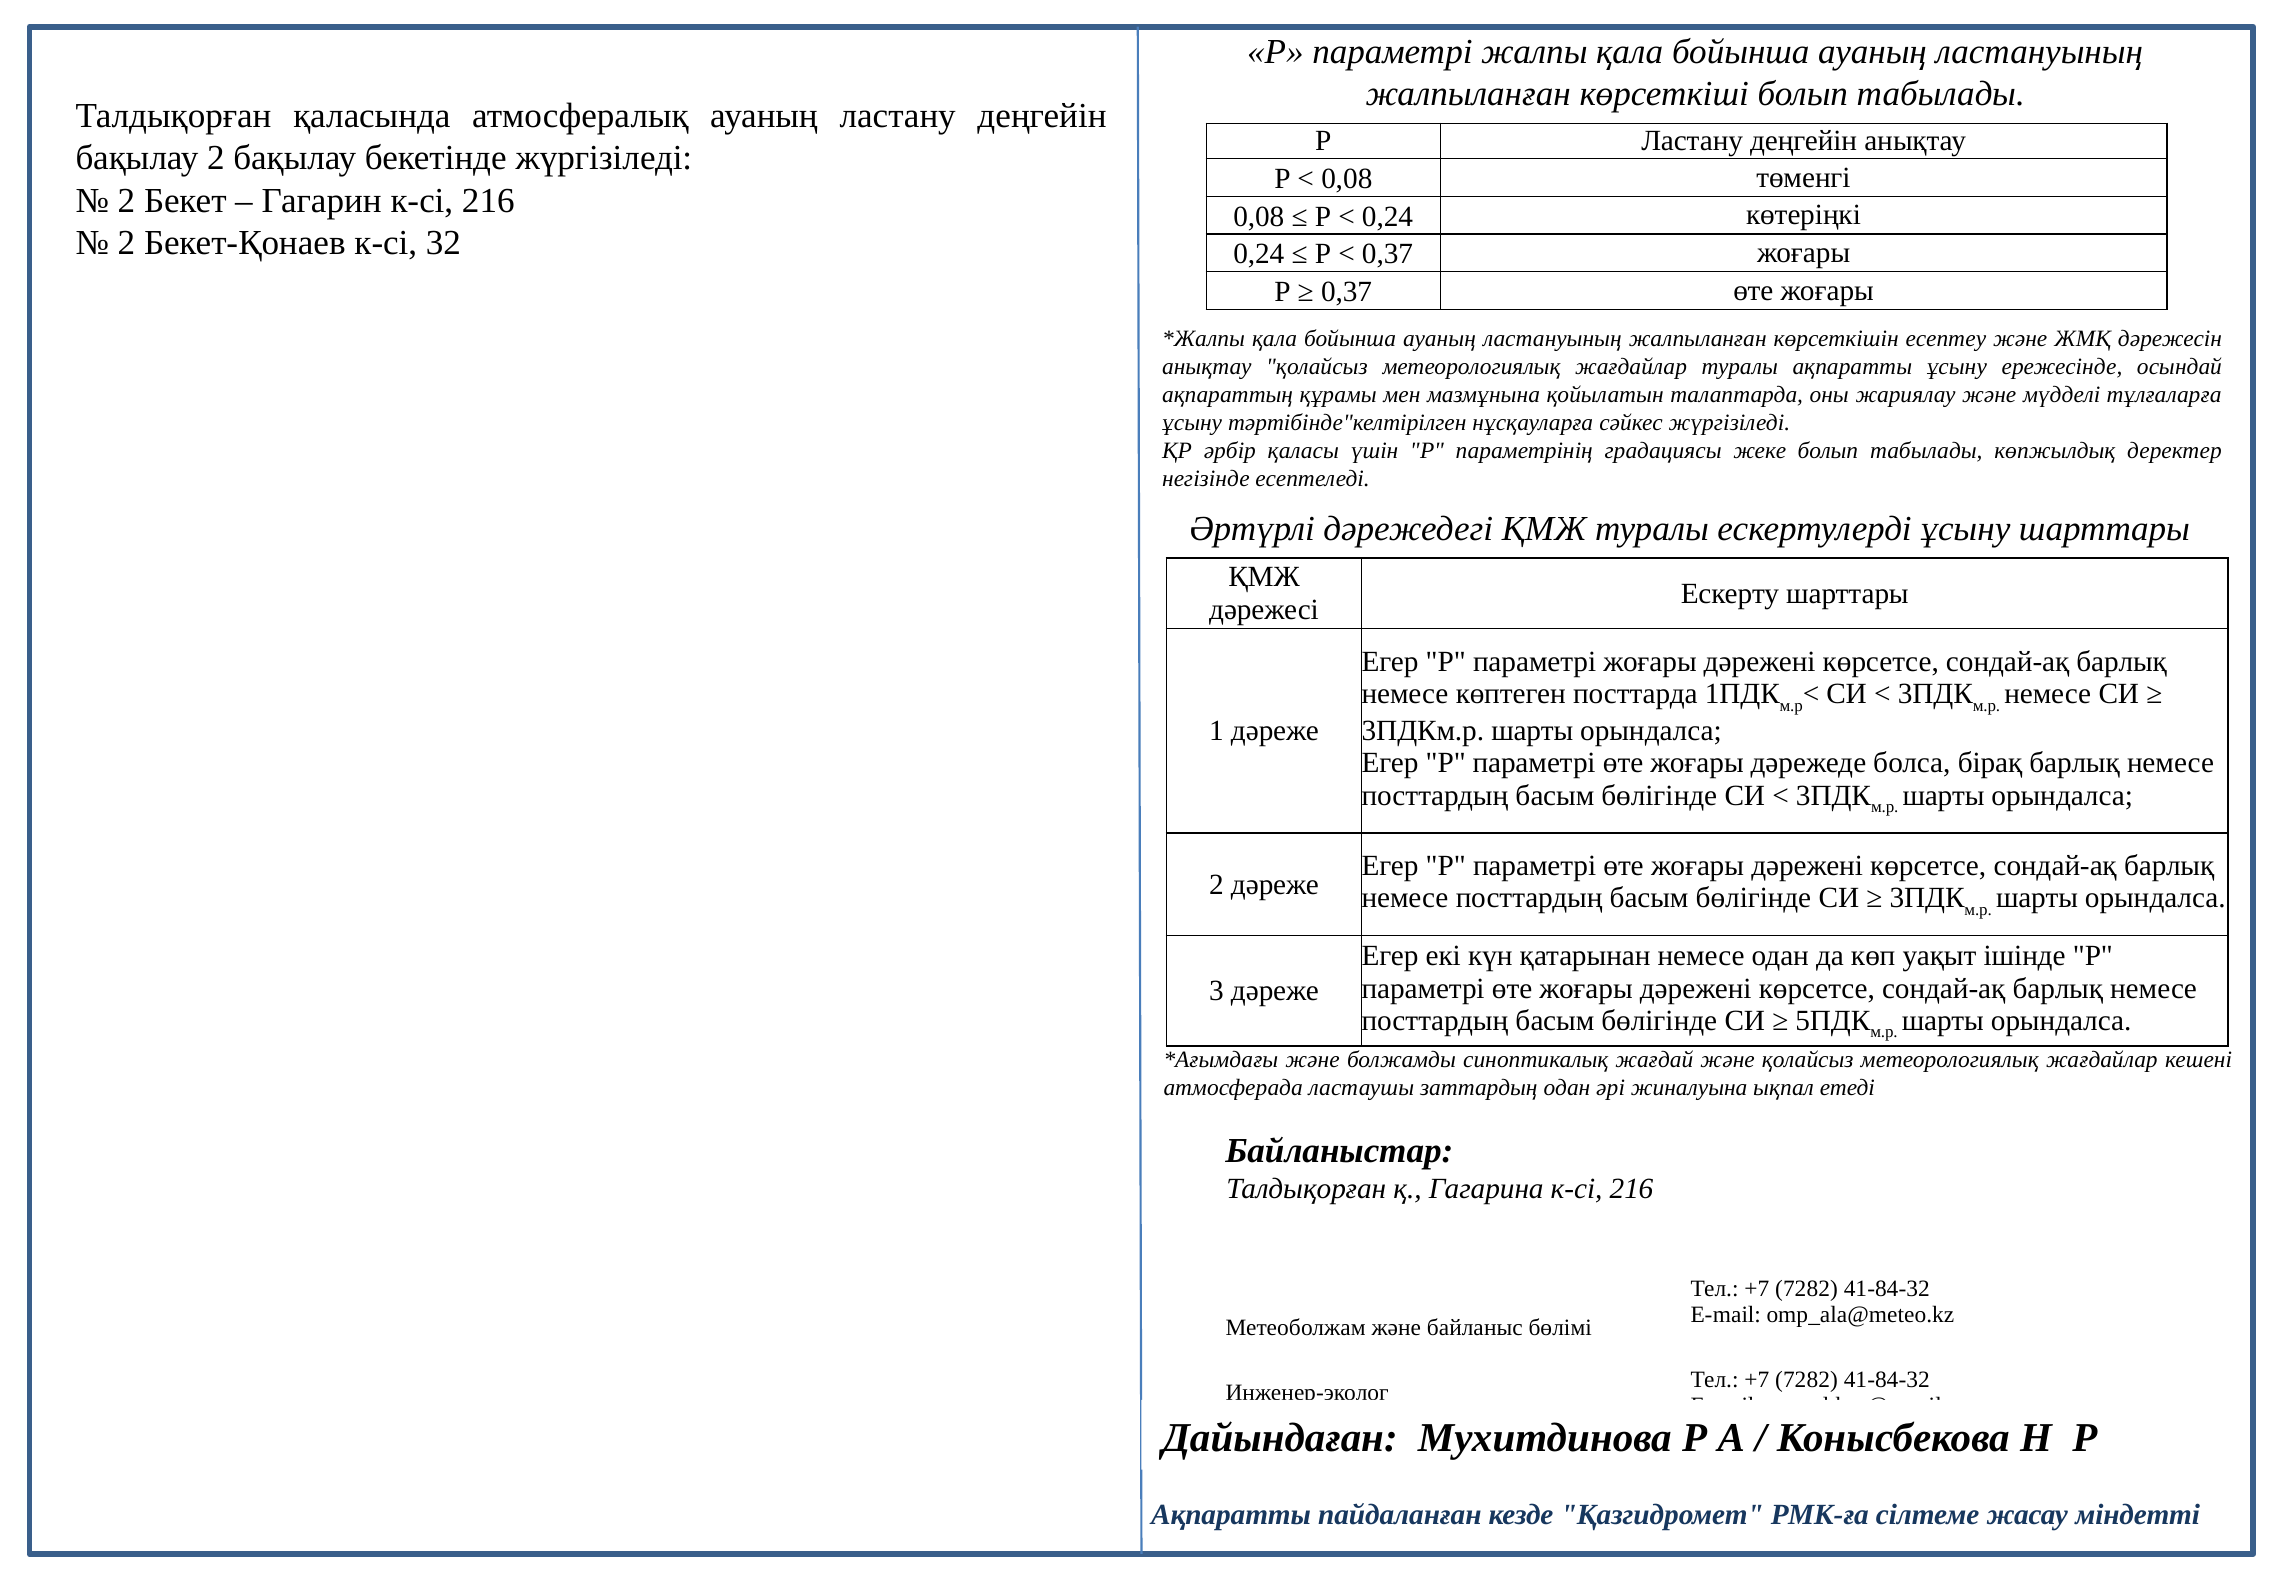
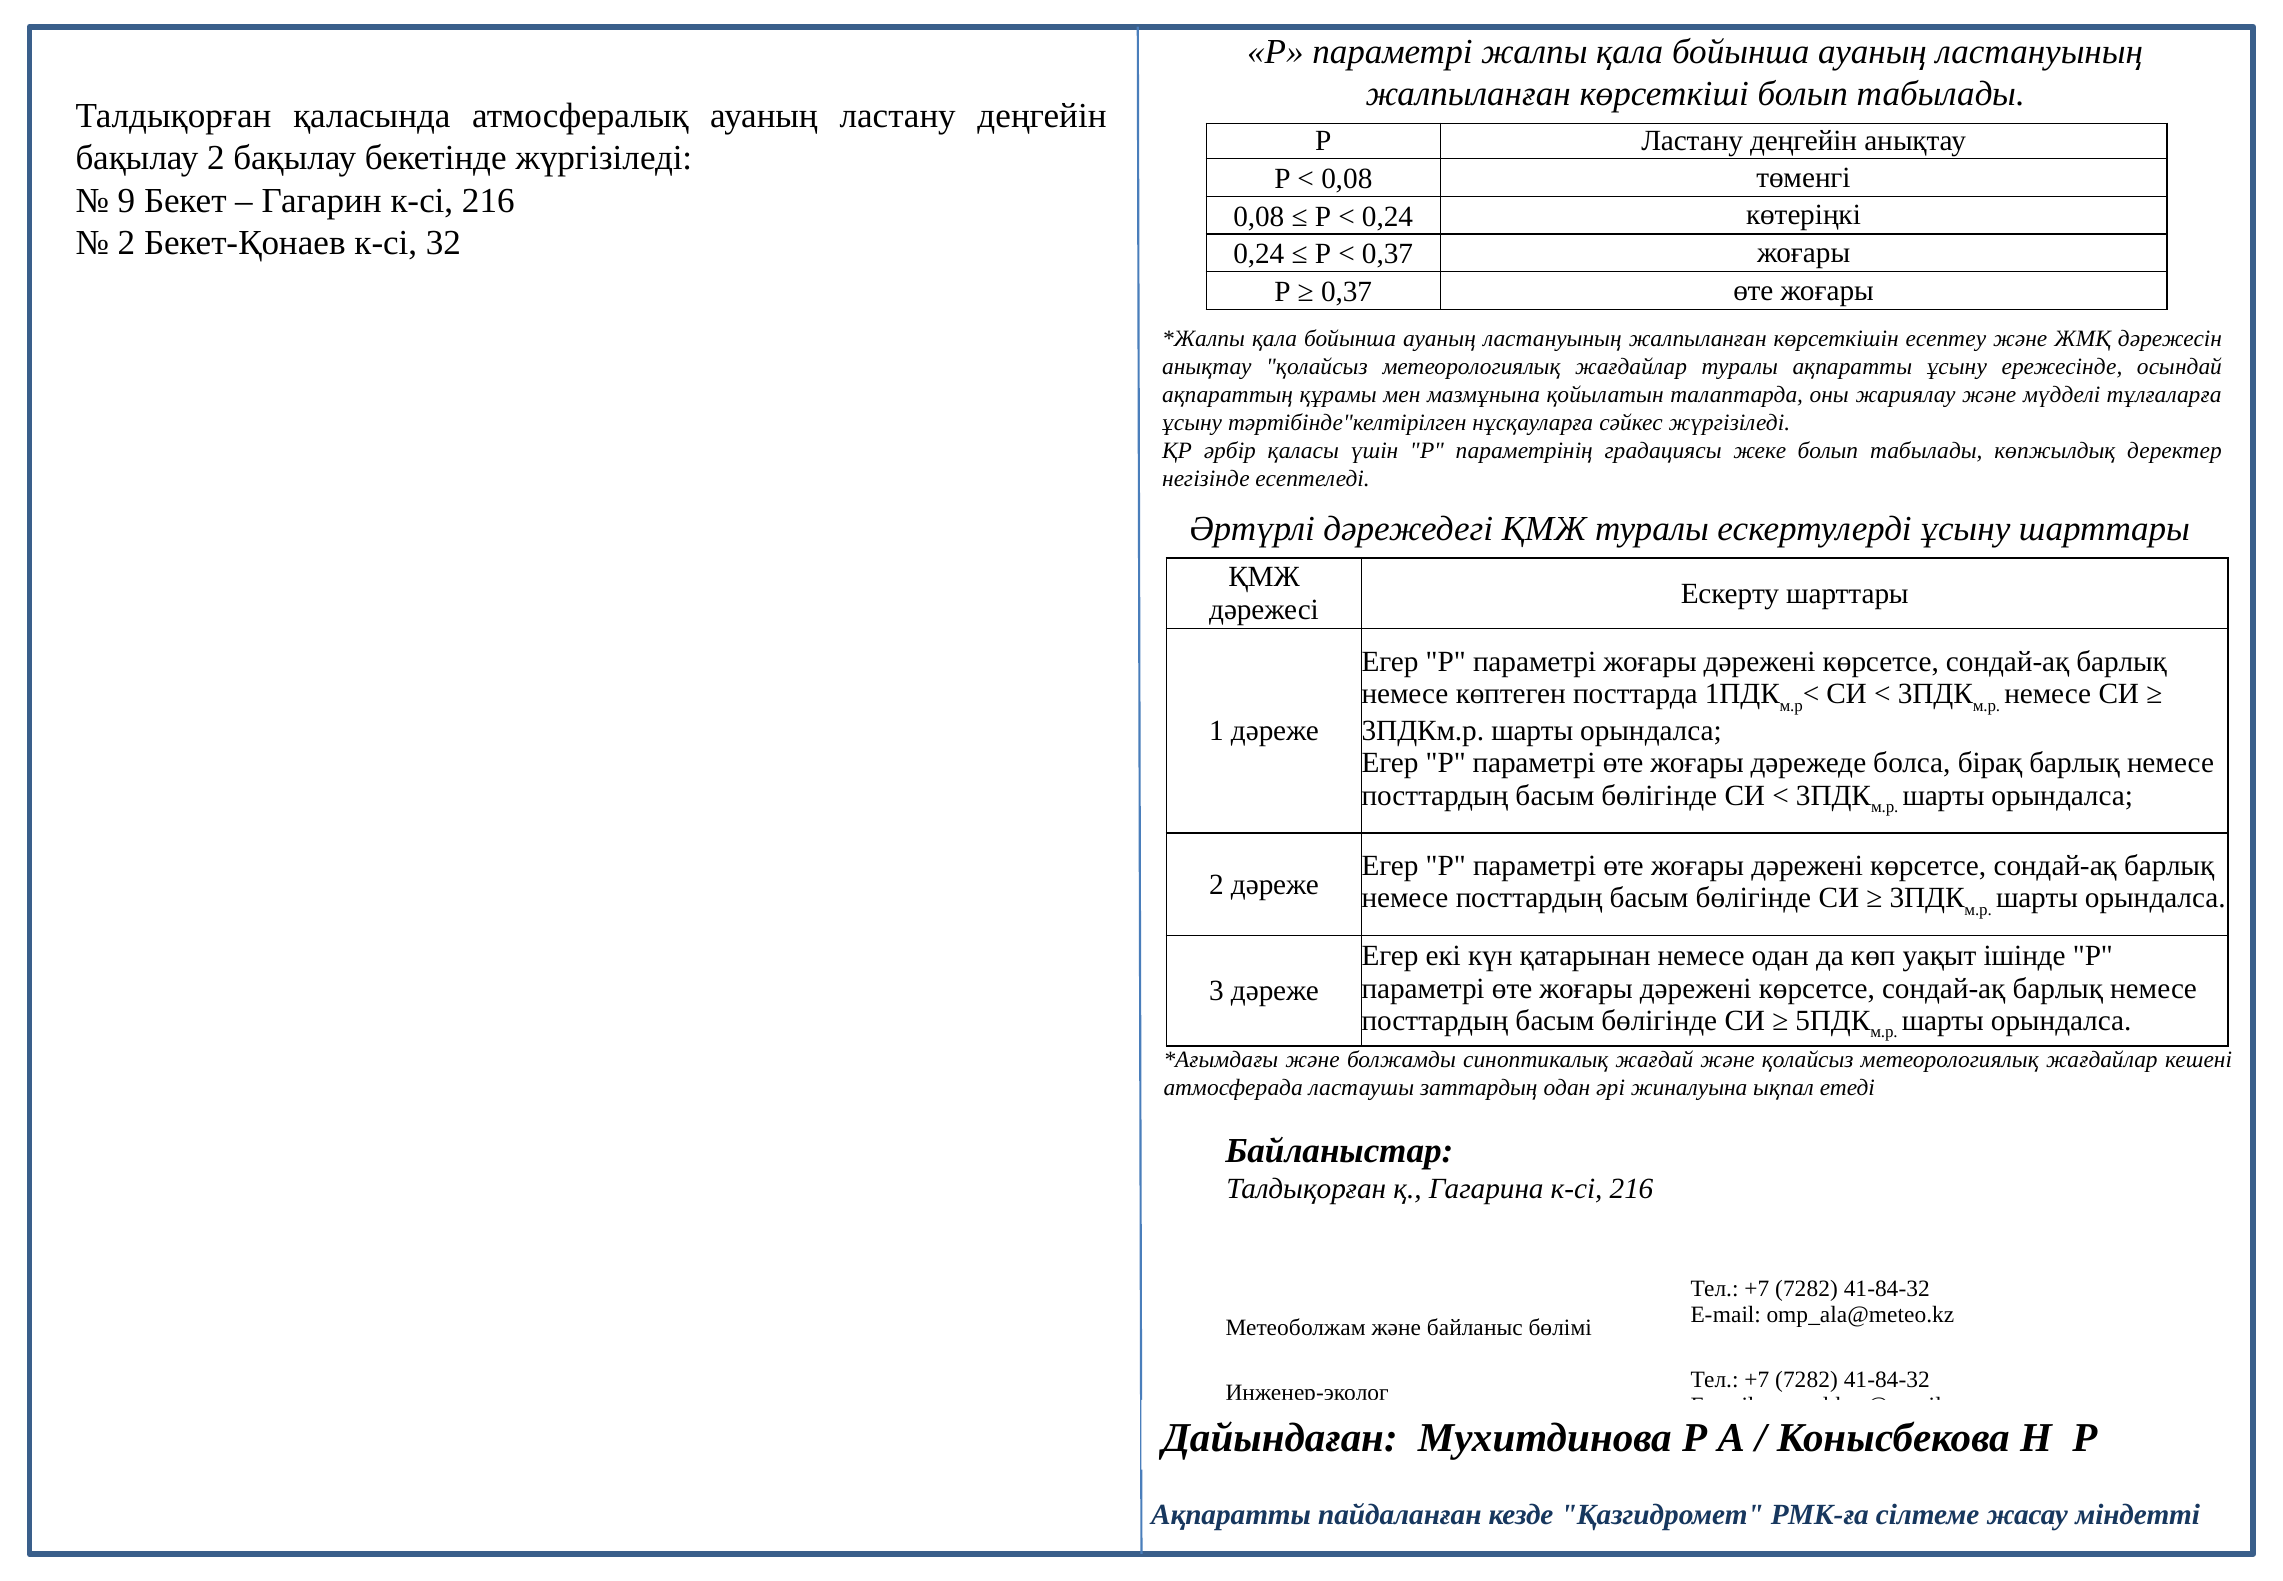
2 at (127, 200): 2 -> 9
